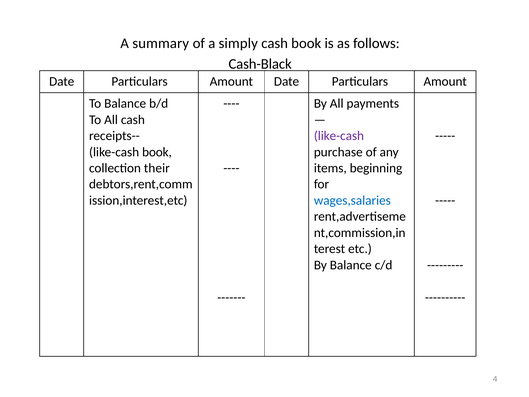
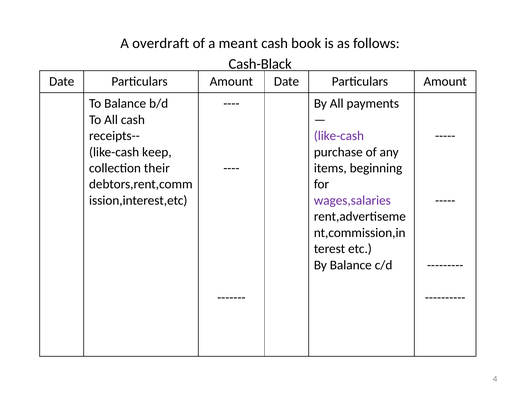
summary: summary -> overdraft
simply: simply -> meant
like-cash book: book -> keep
wages,salaries colour: blue -> purple
